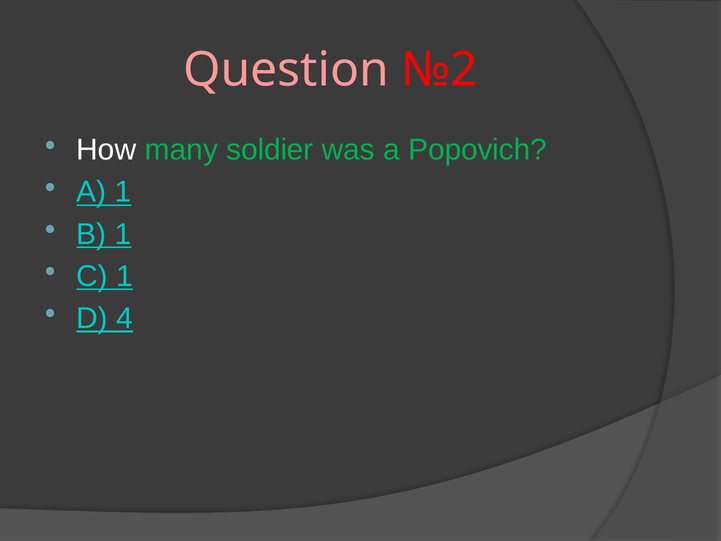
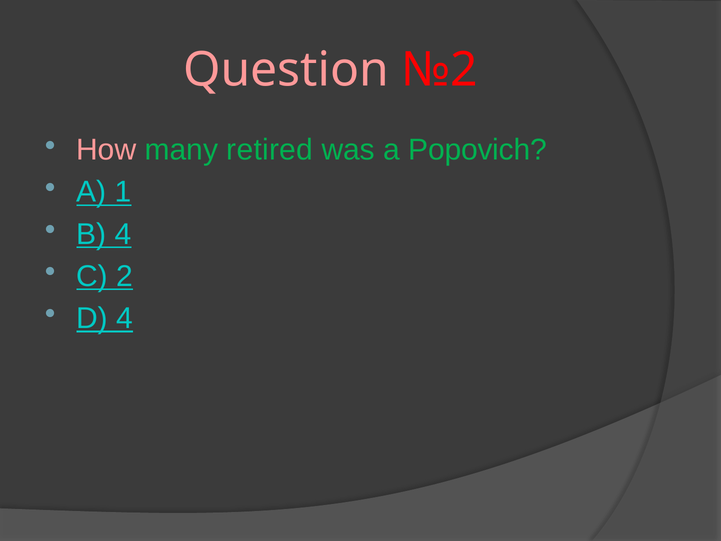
How colour: white -> pink
soldier: soldier -> retired
B 1: 1 -> 4
C 1: 1 -> 2
